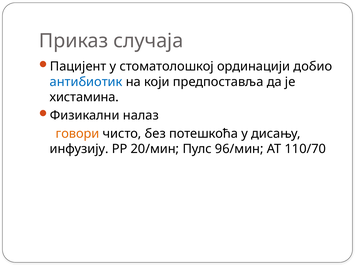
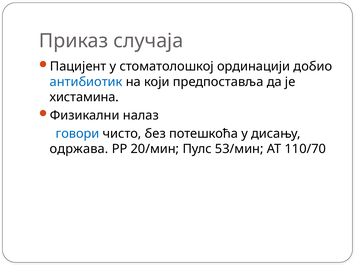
говори colour: orange -> blue
инфузију: инфузију -> одржава
96/мин: 96/мин -> 53/мин
